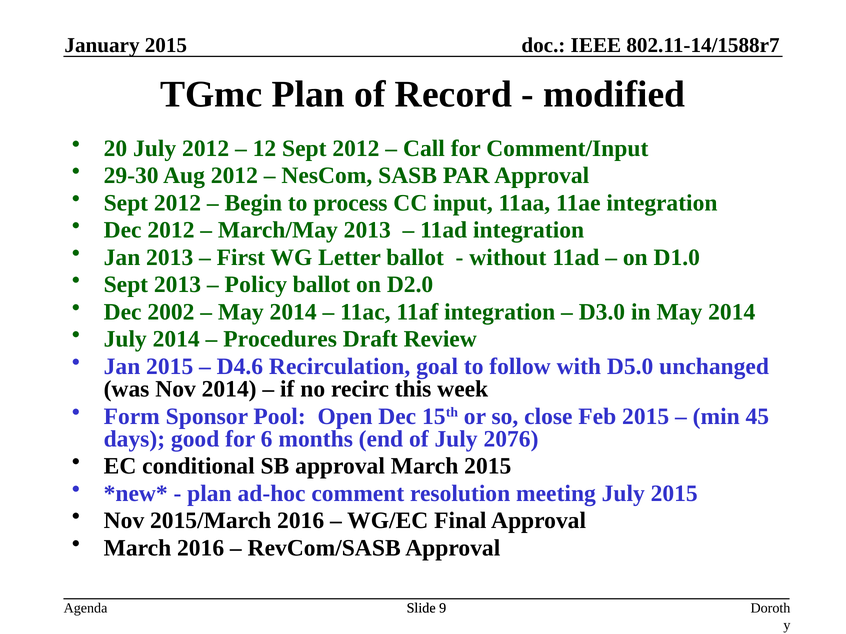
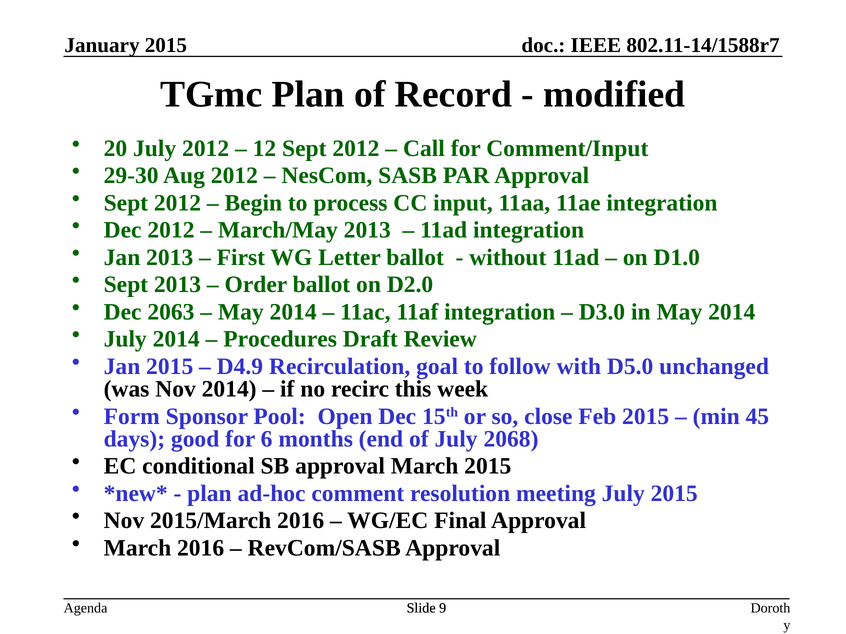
Policy: Policy -> Order
2002: 2002 -> 2063
D4.6: D4.6 -> D4.9
2076: 2076 -> 2068
